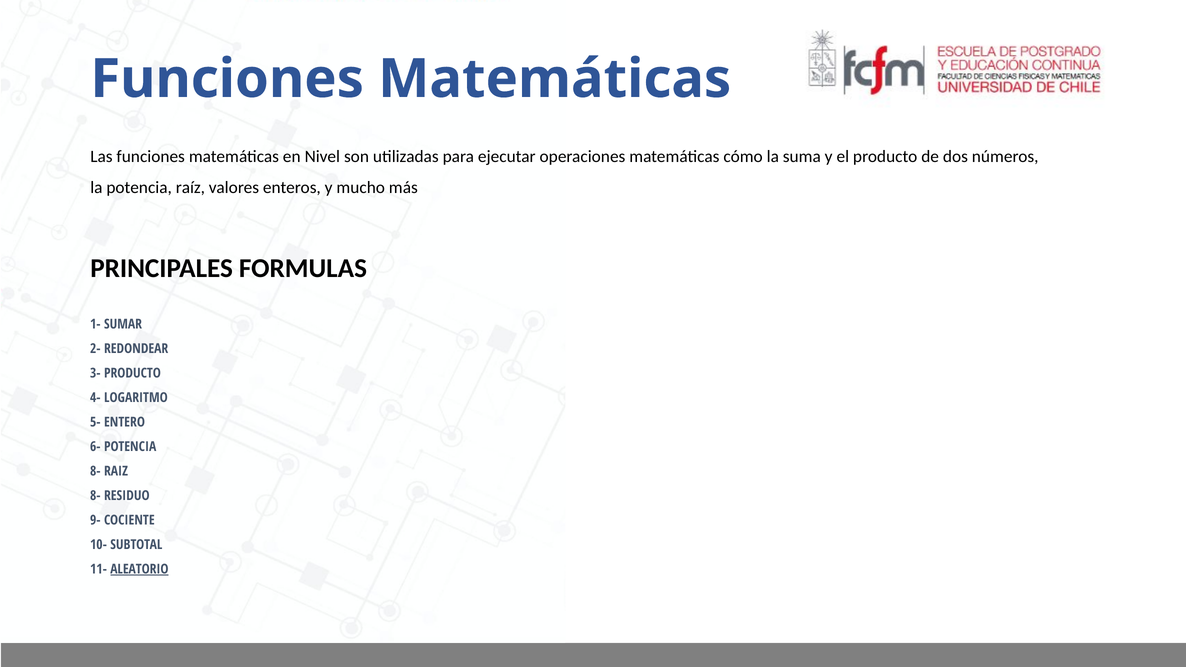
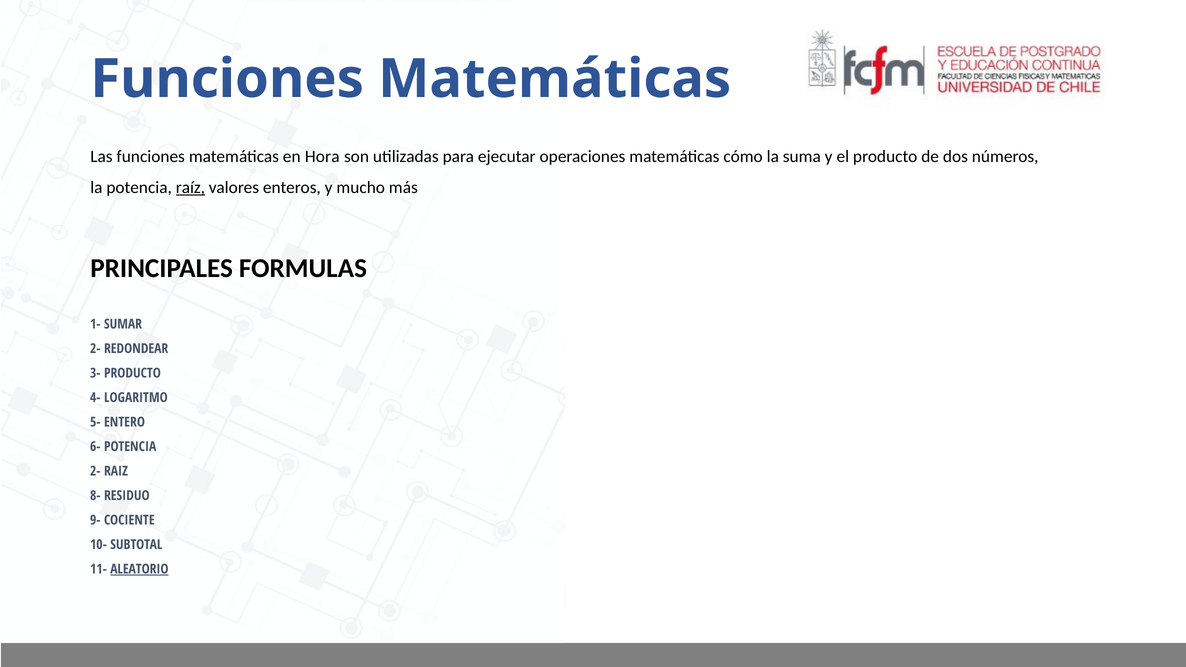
Nivel: Nivel -> Hora
raíz underline: none -> present
8- at (95, 471): 8- -> 2-
